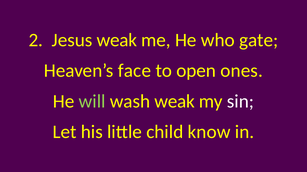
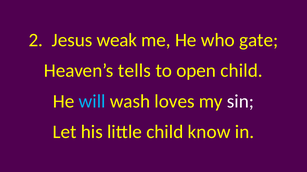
face: face -> tells
open ones: ones -> child
will colour: light green -> light blue
wash weak: weak -> loves
